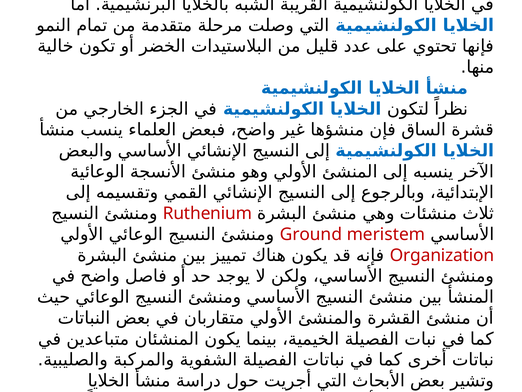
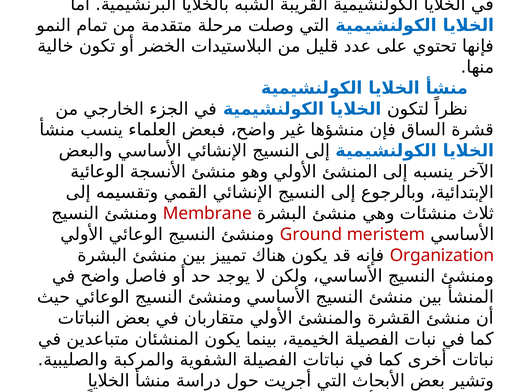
Ruthenium: Ruthenium -> Membrane
